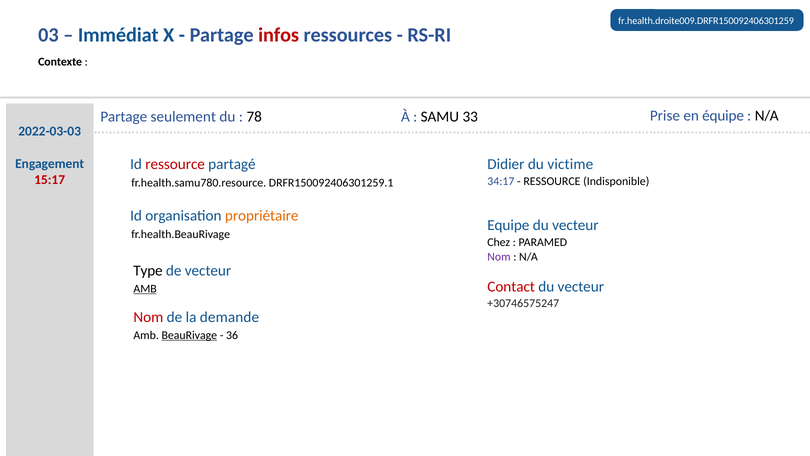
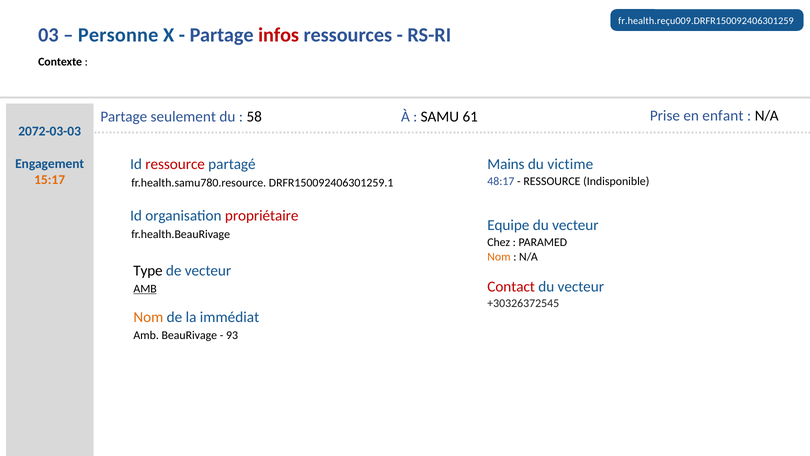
fr.health.droite009.DRFR150092406301259: fr.health.droite009.DRFR150092406301259 -> fr.health.reçu009.DRFR150092406301259
Immédiat: Immédiat -> Personne
78: 78 -> 58
33: 33 -> 61
équipe: équipe -> enfant
2022-03-03: 2022-03-03 -> 2072-03-03
Didier: Didier -> Mains
15:17 colour: red -> orange
34:17: 34:17 -> 48:17
propriétaire colour: orange -> red
Nom at (499, 256) colour: purple -> orange
+30746575247: +30746575247 -> +30326372545
Nom at (148, 317) colour: red -> orange
demande: demande -> immédiat
BeauRivage underline: present -> none
36: 36 -> 93
